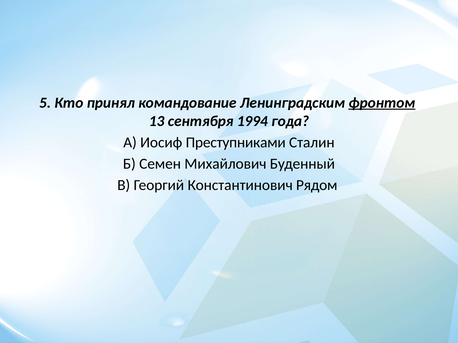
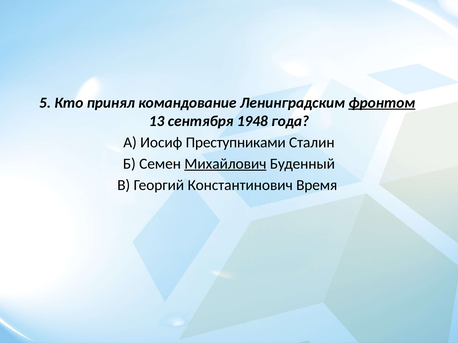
1994: 1994 -> 1948
Михайлович underline: none -> present
Рядом: Рядом -> Время
